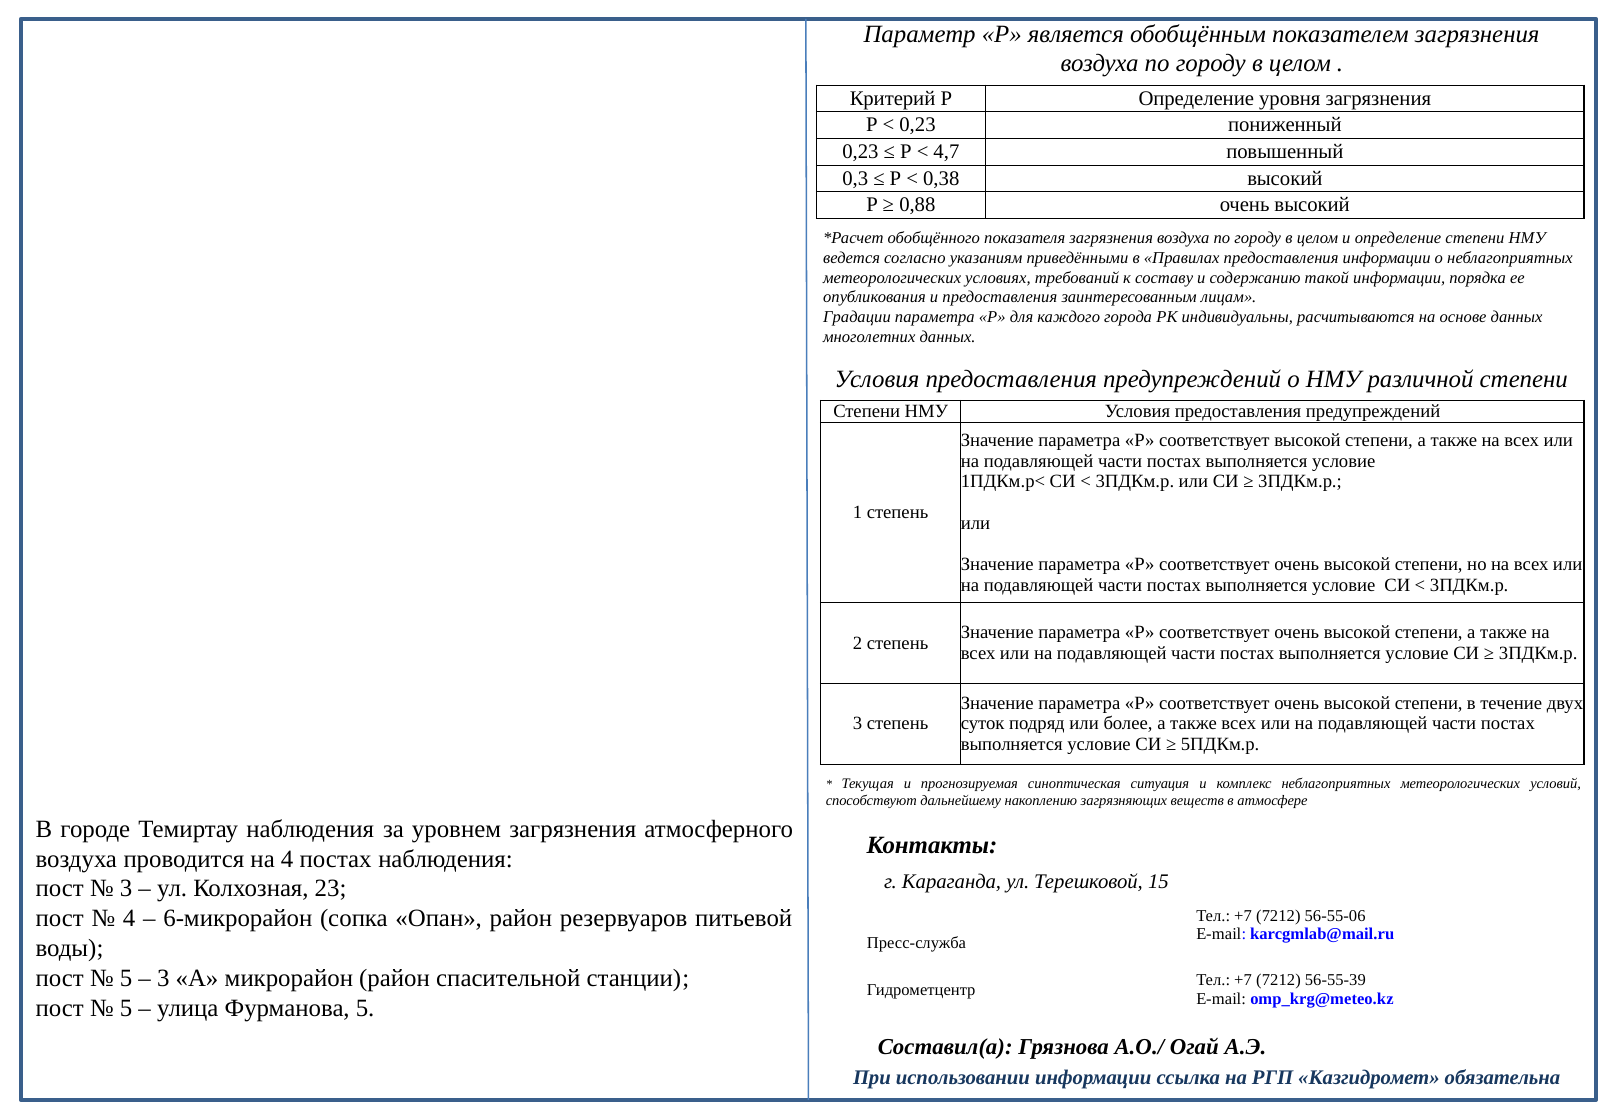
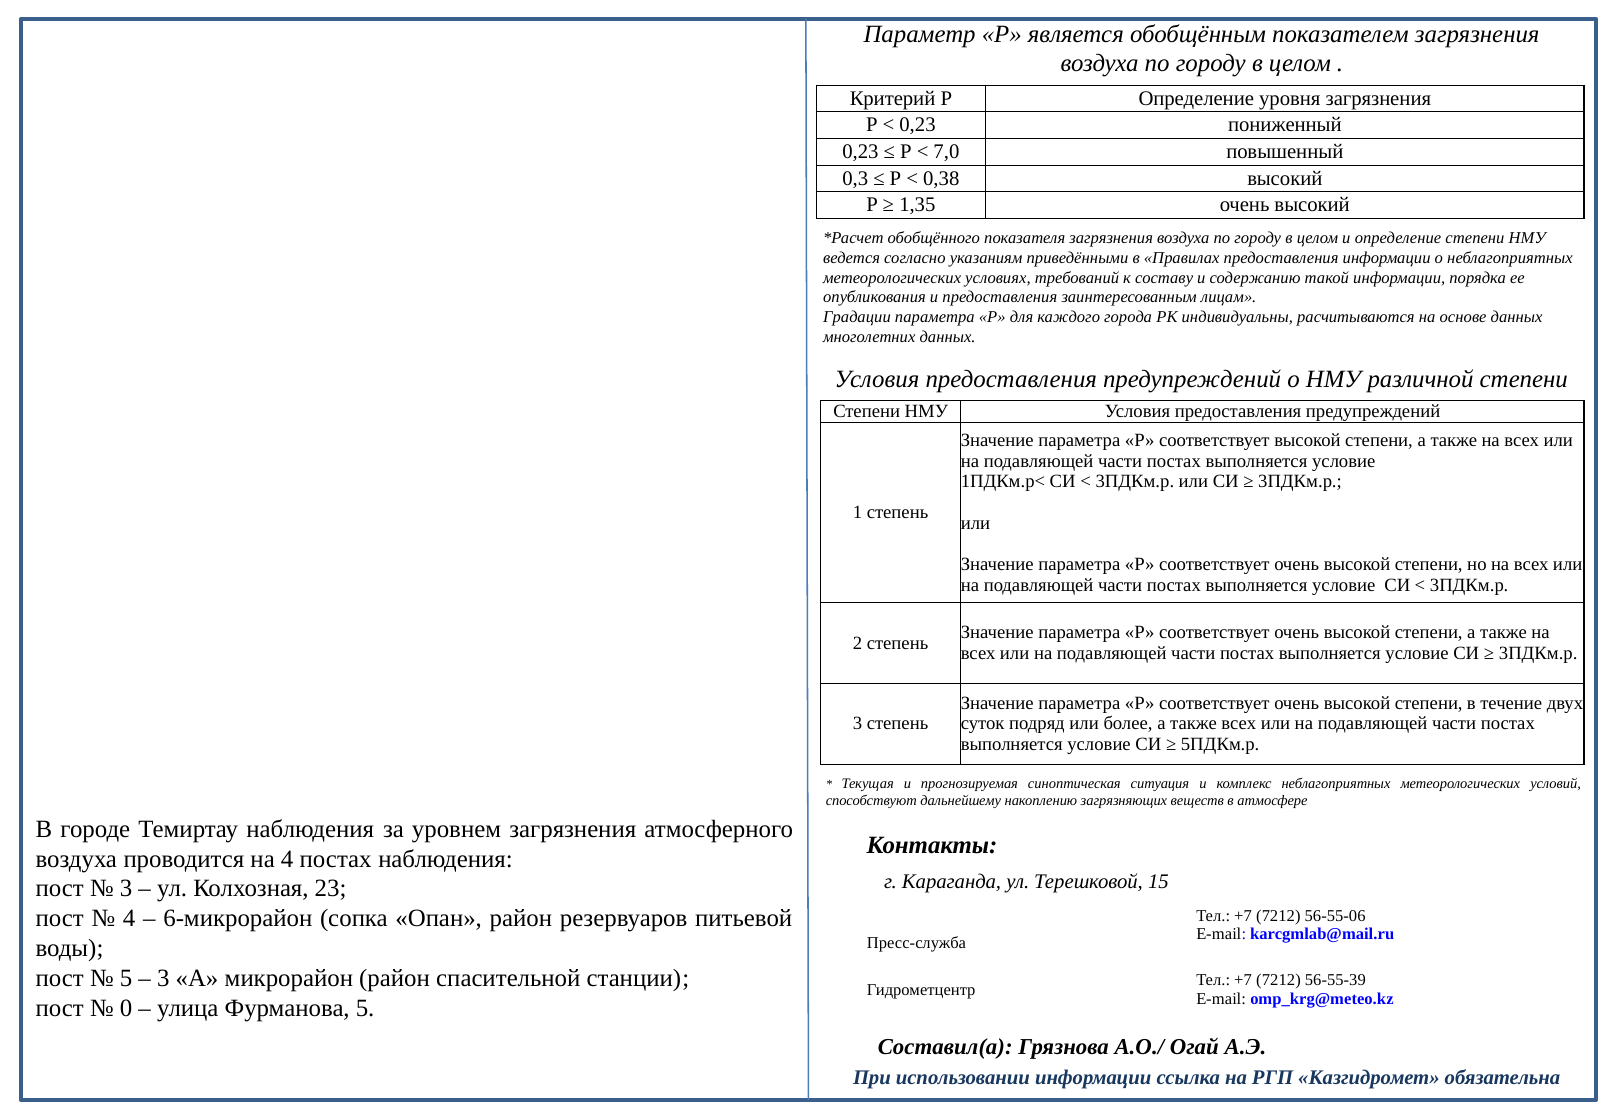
4,7: 4,7 -> 7,0
0,88: 0,88 -> 1,35
5 at (126, 1008): 5 -> 0
